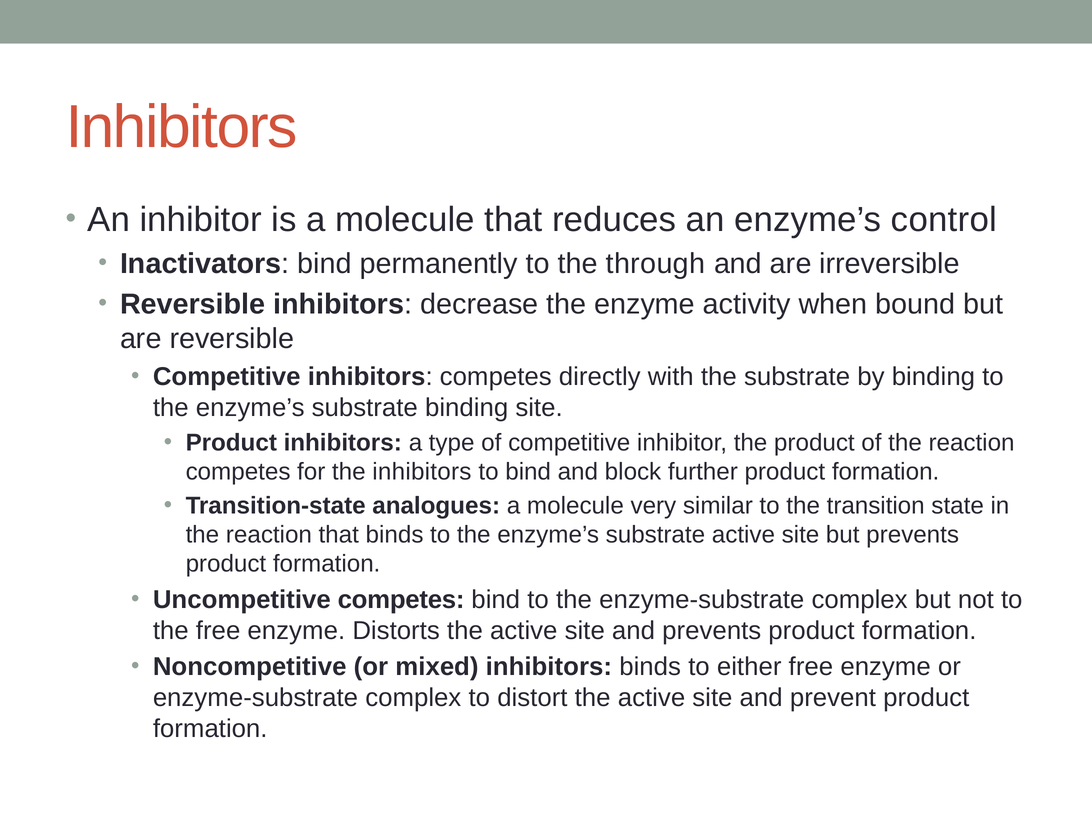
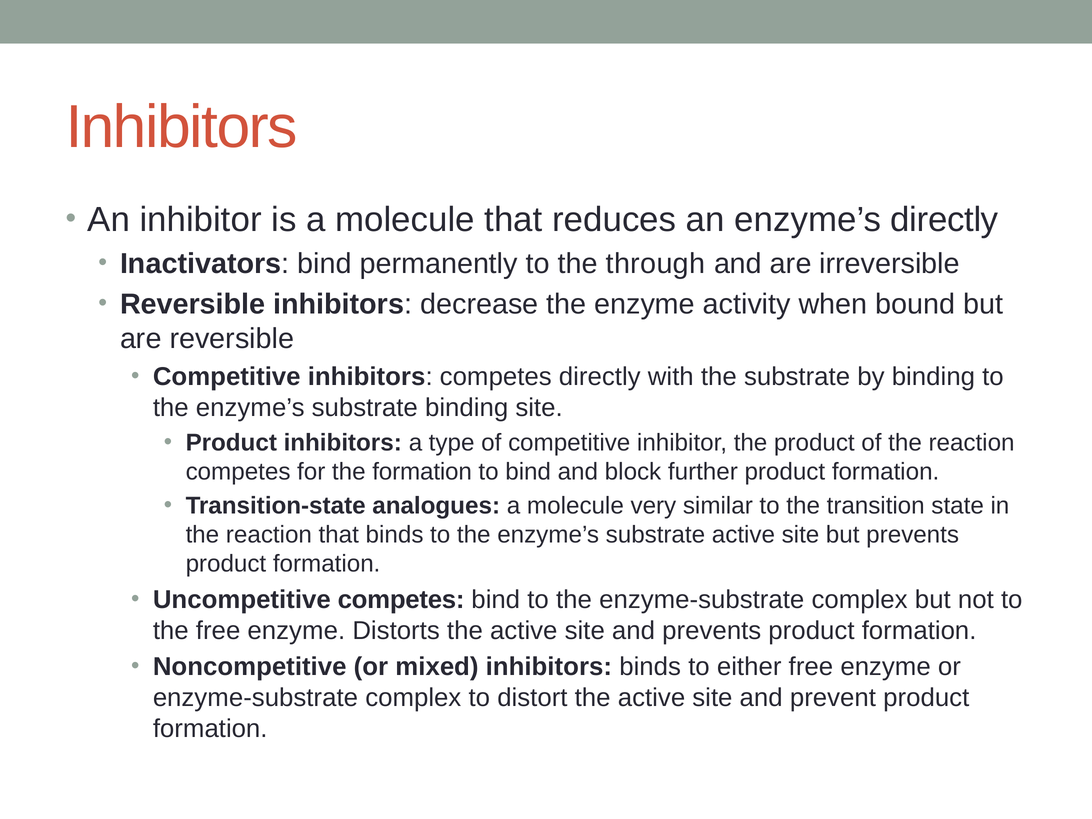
enzyme’s control: control -> directly
the inhibitors: inhibitors -> formation
